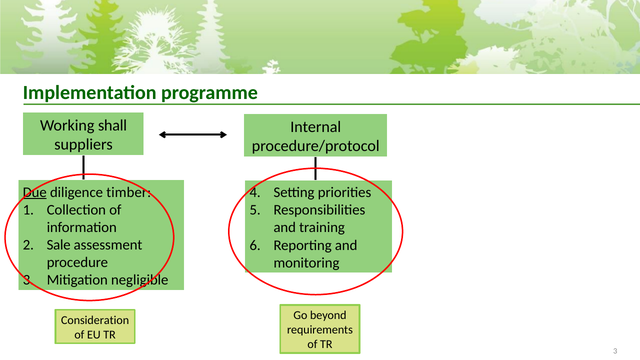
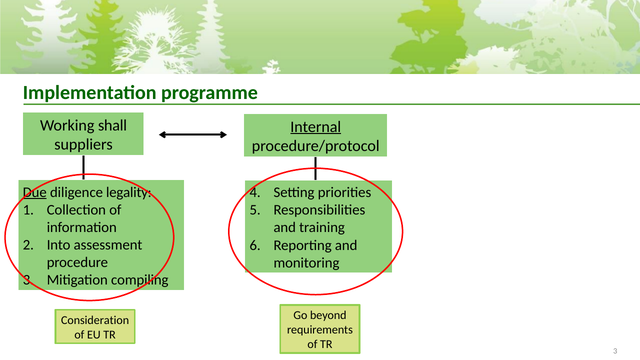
Internal underline: none -> present
timber: timber -> legality
Sale: Sale -> Into
negligible: negligible -> compiling
